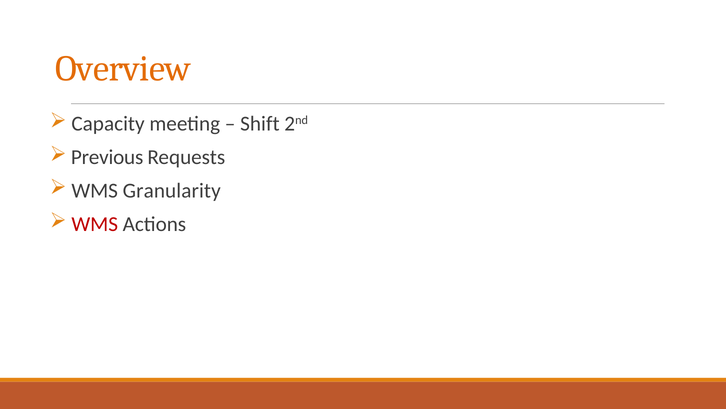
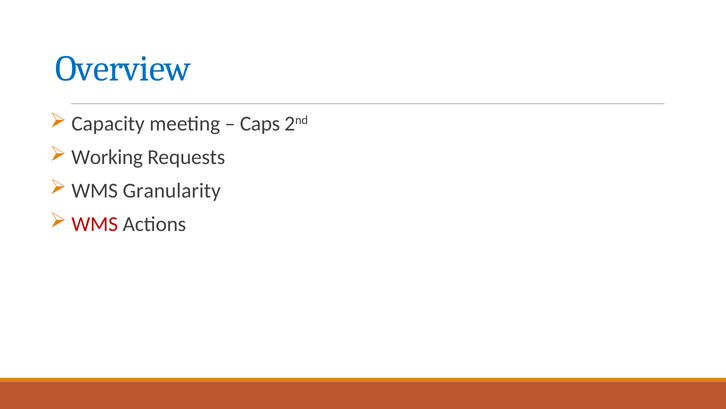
Overview colour: orange -> blue
Shift: Shift -> Caps
Previous: Previous -> Working
